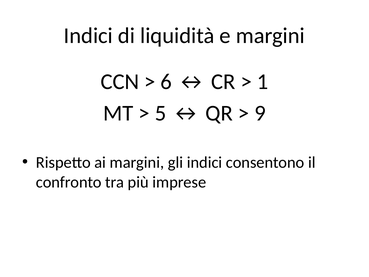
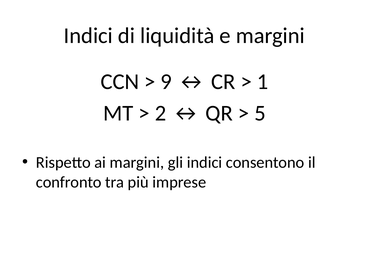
6: 6 -> 9
5: 5 -> 2
9: 9 -> 5
